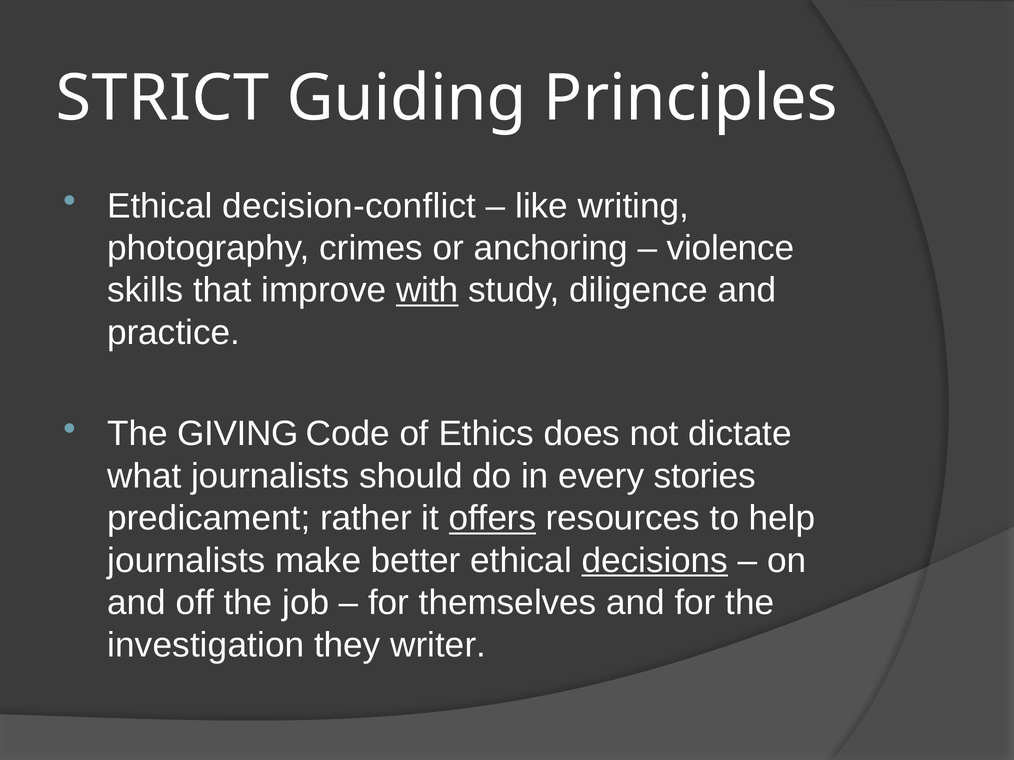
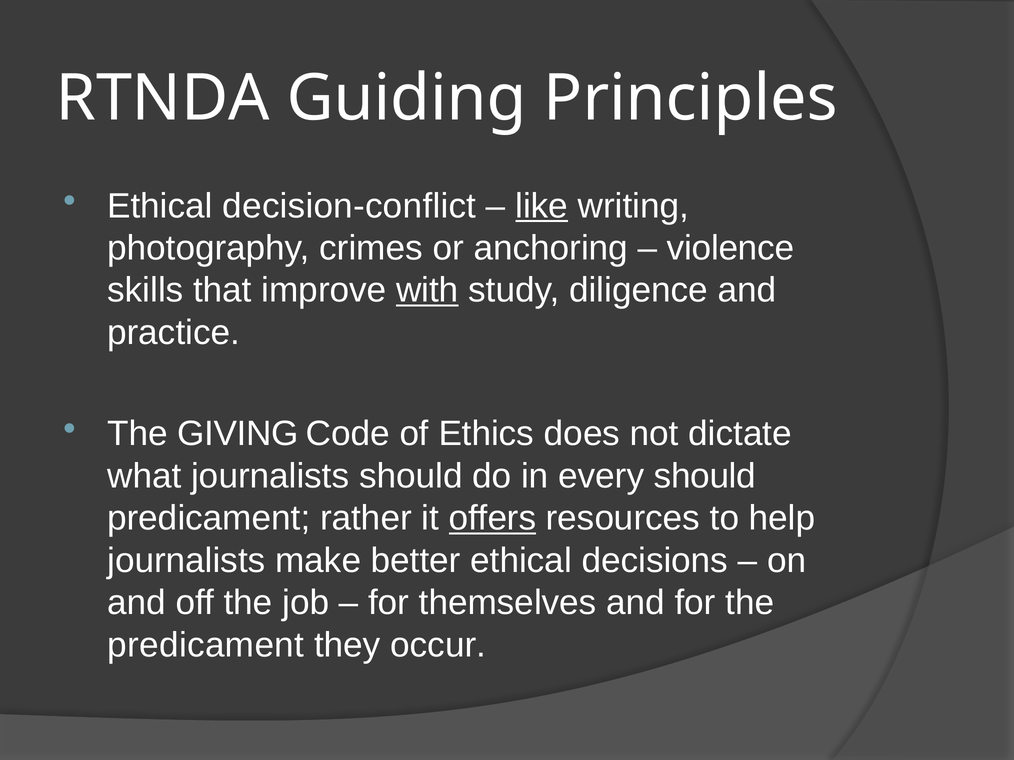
STRICT: STRICT -> RTNDA
like underline: none -> present
every stories: stories -> should
decisions underline: present -> none
investigation at (206, 645): investigation -> predicament
writer: writer -> occur
